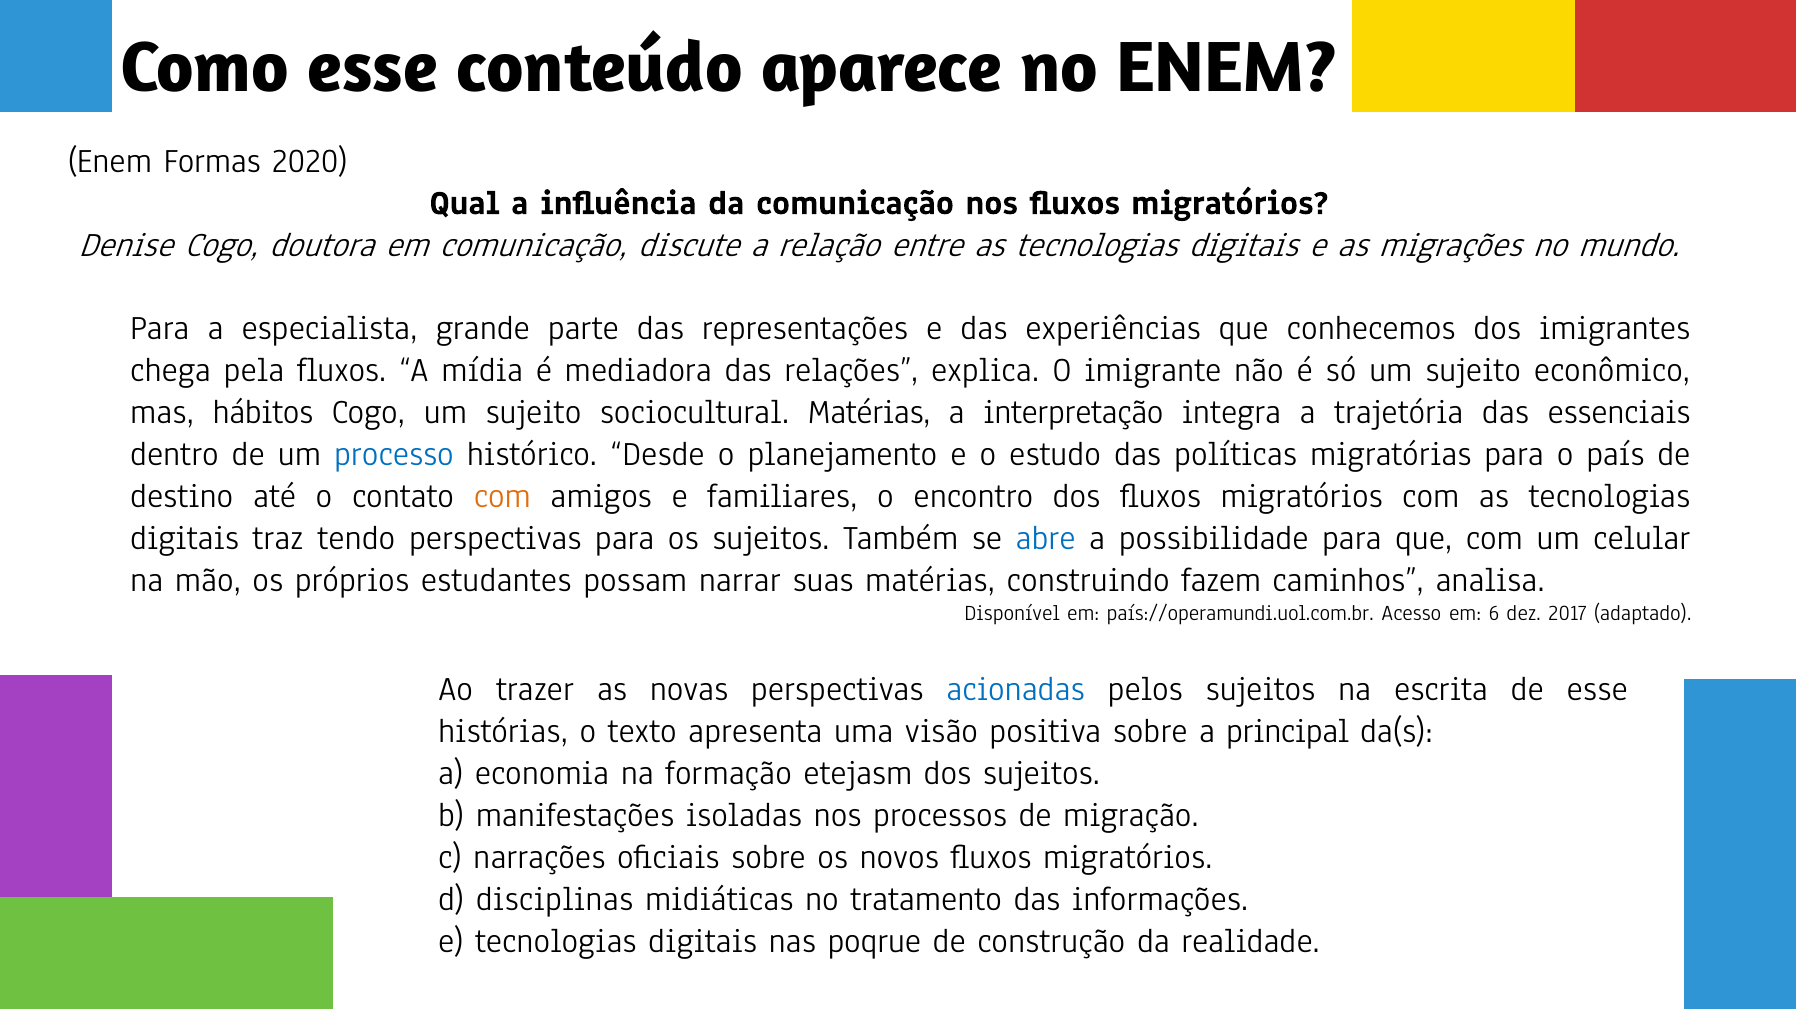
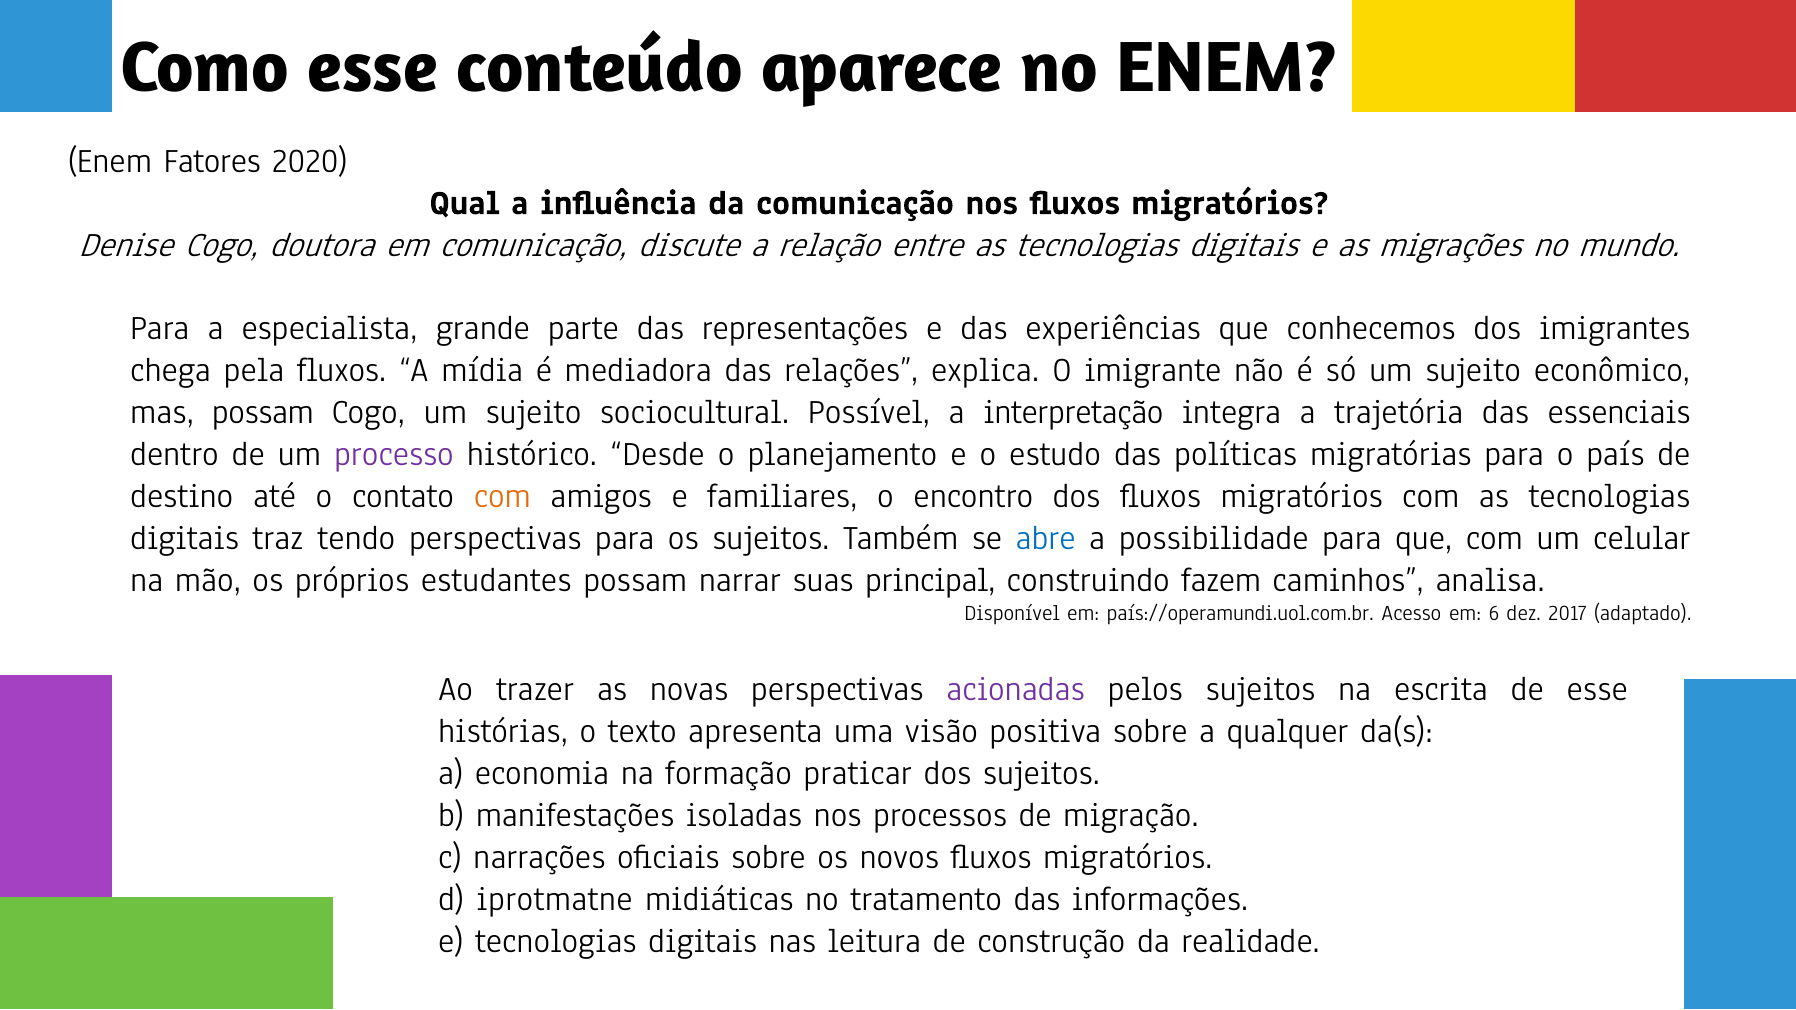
Formas: Formas -> Fatores
mas hábitos: hábitos -> possam
sociocultural Matérias: Matérias -> Possível
processo colour: blue -> purple
suas matérias: matérias -> principal
acionadas colour: blue -> purple
principal: principal -> qualquer
etejasm: etejasm -> praticar
disciplinas: disciplinas -> iprotmatne
poqrue: poqrue -> leitura
